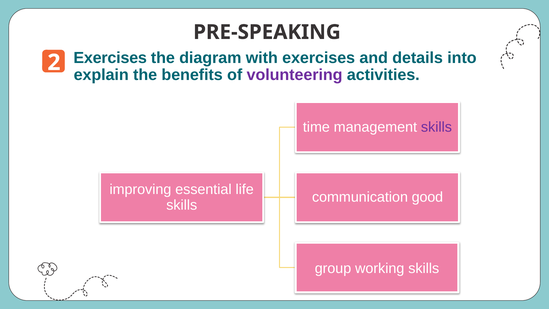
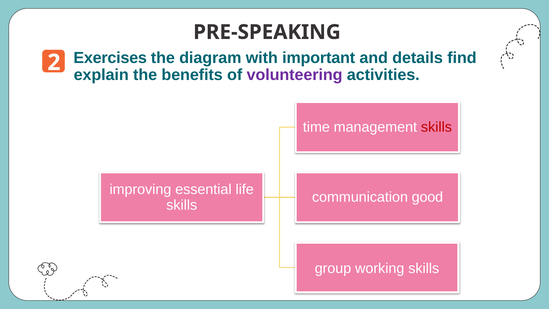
with exercises: exercises -> important
into: into -> find
skills at (436, 127) colour: purple -> red
